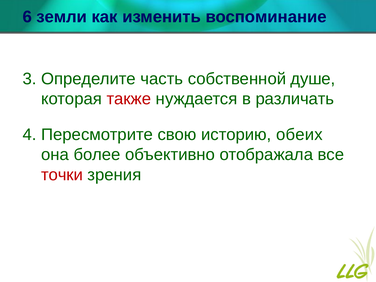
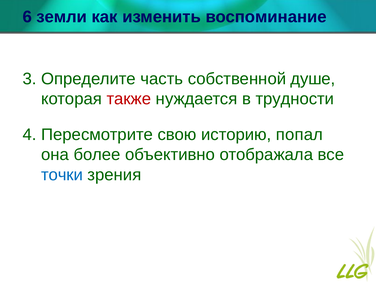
различать: различать -> трудности
обеих: обеих -> попал
точки colour: red -> blue
